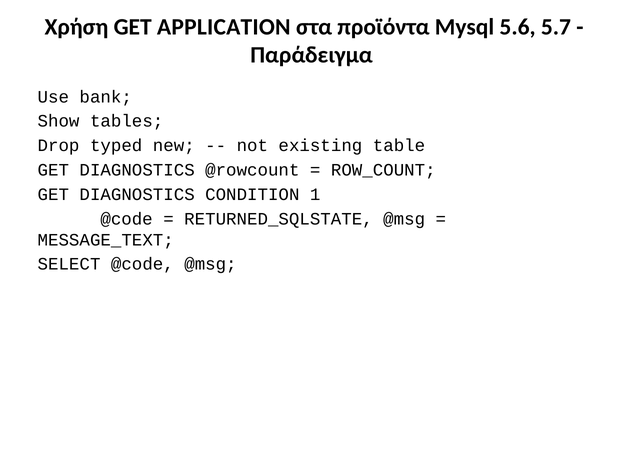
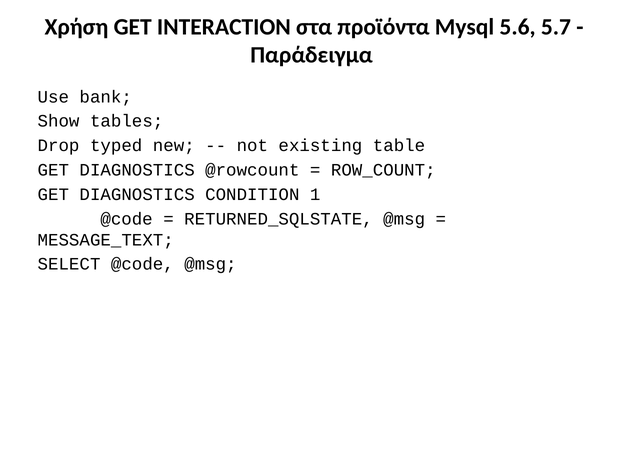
APPLICATION: APPLICATION -> INTERACTION
